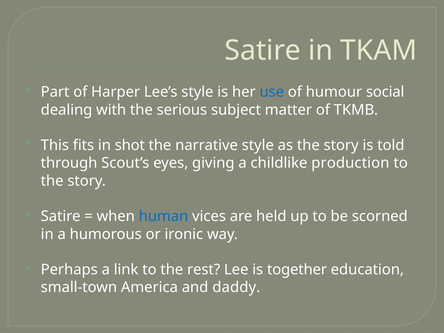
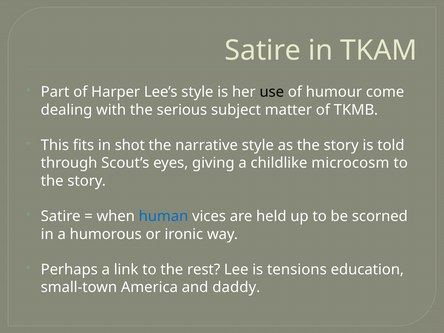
use colour: blue -> black
social: social -> come
production: production -> microcosm
together: together -> tensions
